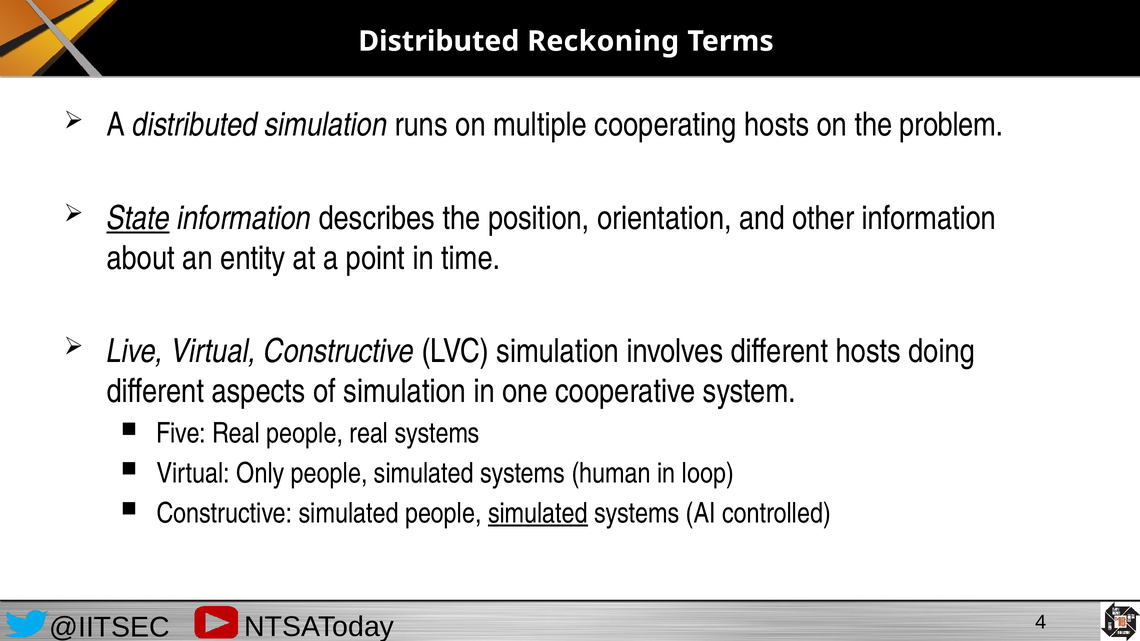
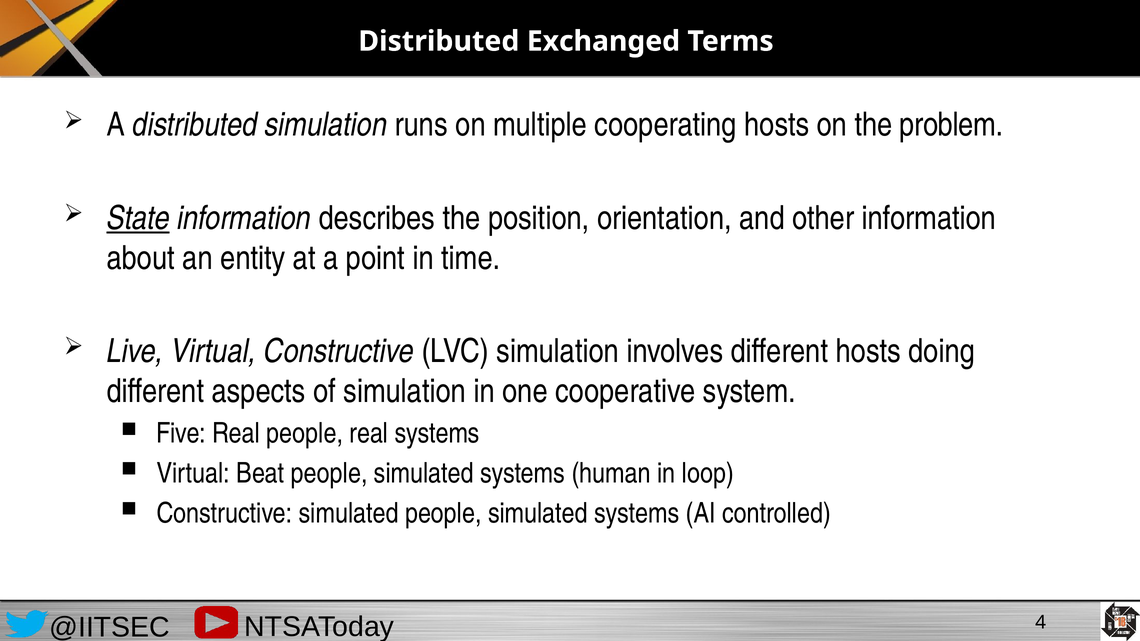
Reckoning: Reckoning -> Exchanged
Only: Only -> Beat
simulated at (538, 513) underline: present -> none
